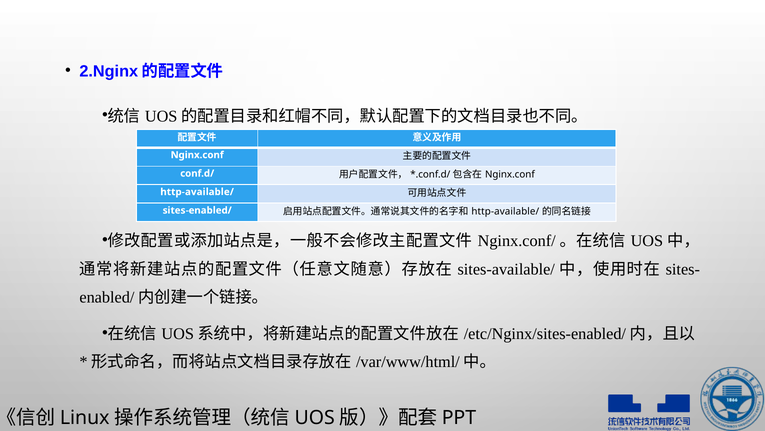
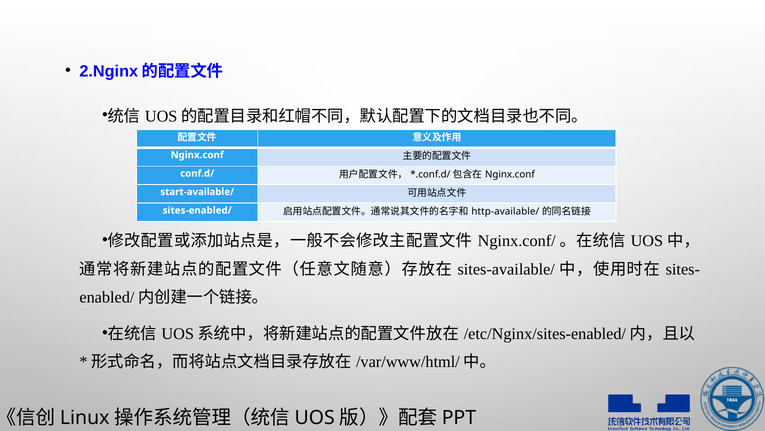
http-available/ at (197, 192): http-available/ -> start-available/
